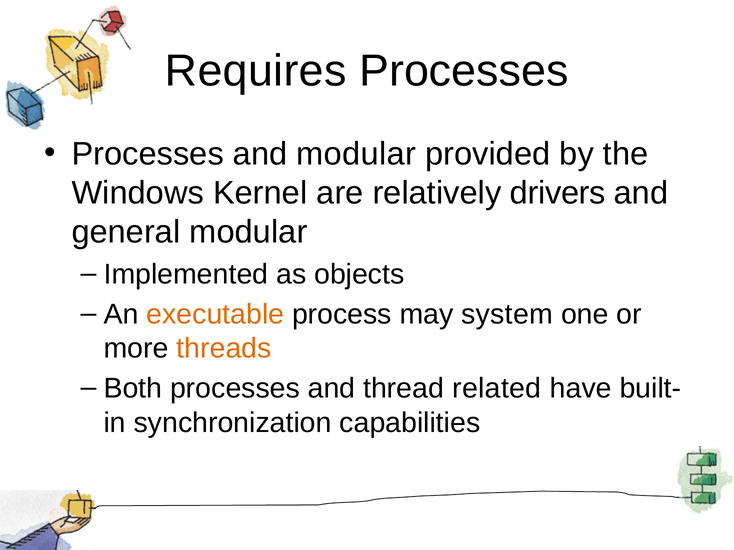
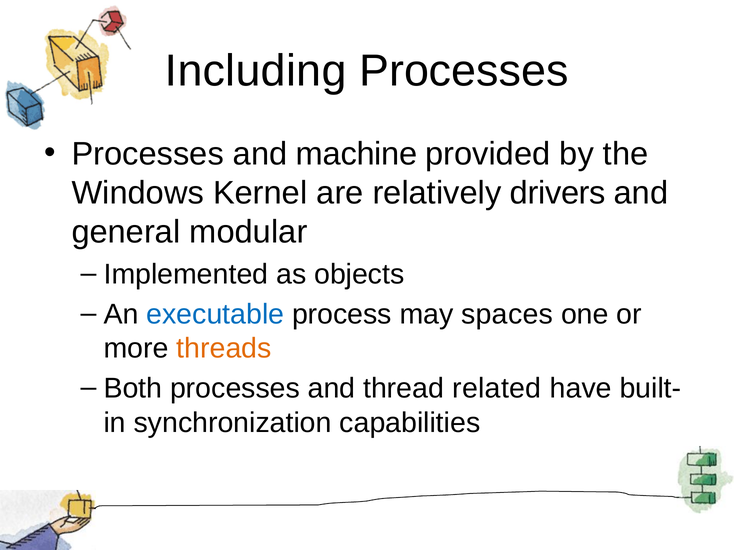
Requires: Requires -> Including
and modular: modular -> machine
executable colour: orange -> blue
system: system -> spaces
